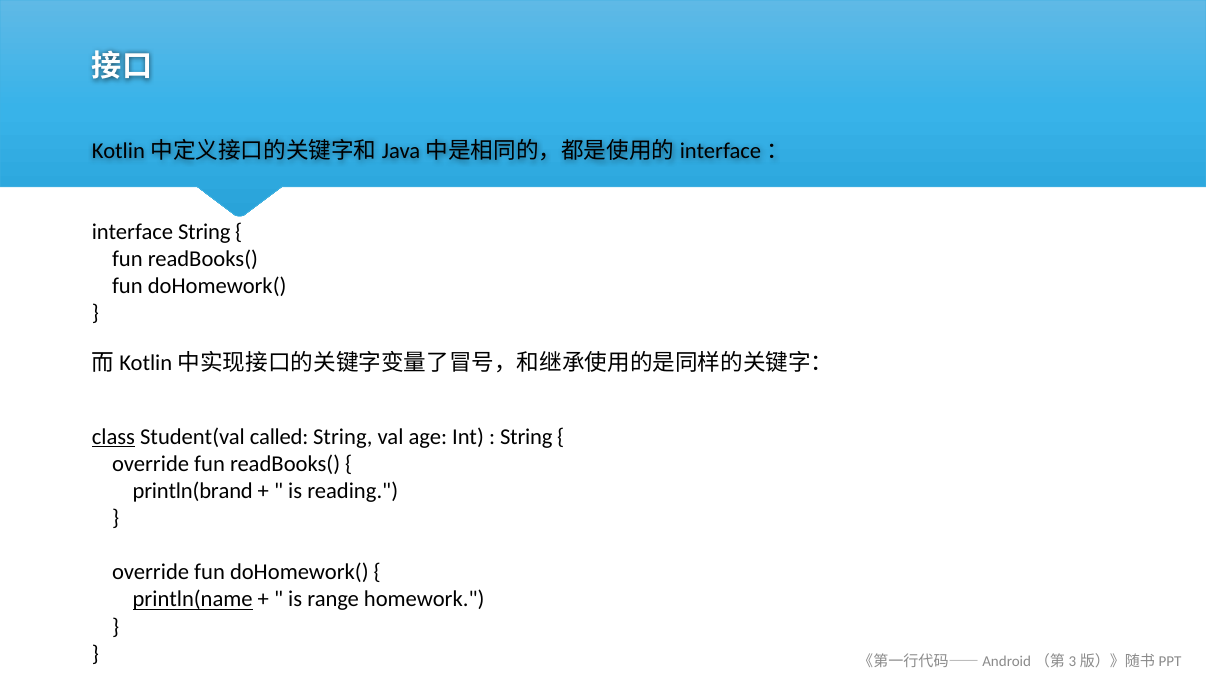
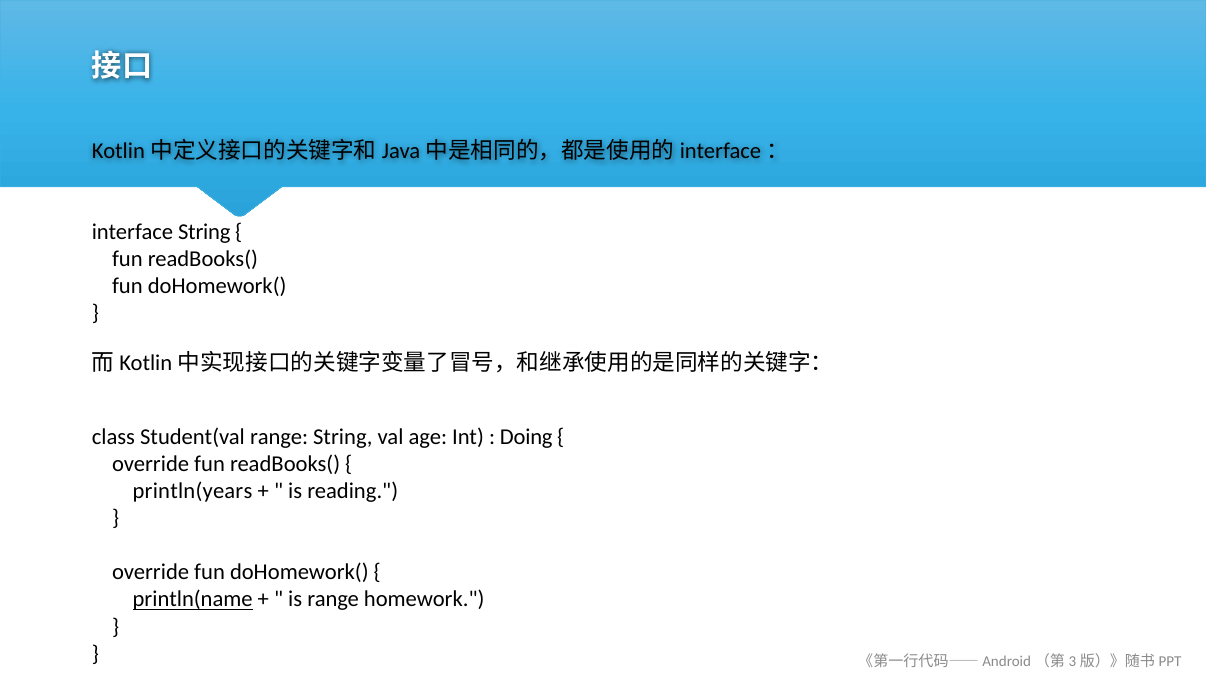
class underline: present -> none
Student(val called: called -> range
String at (526, 436): String -> Doing
println(brand: println(brand -> println(years
